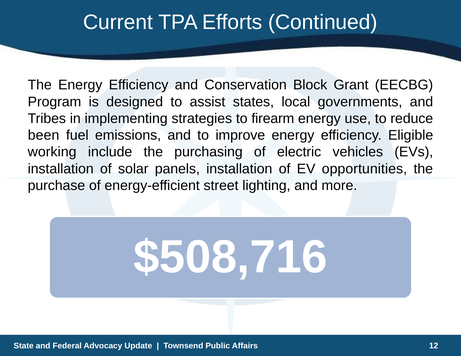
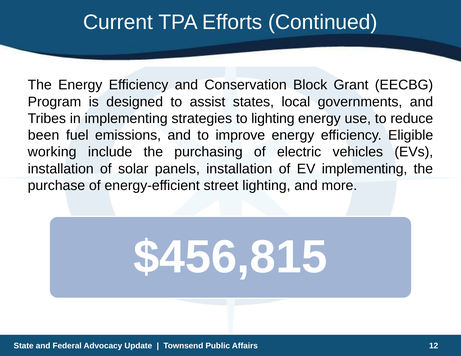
to firearm: firearm -> lighting
EV opportunities: opportunities -> implementing
$508,716: $508,716 -> $456,815
